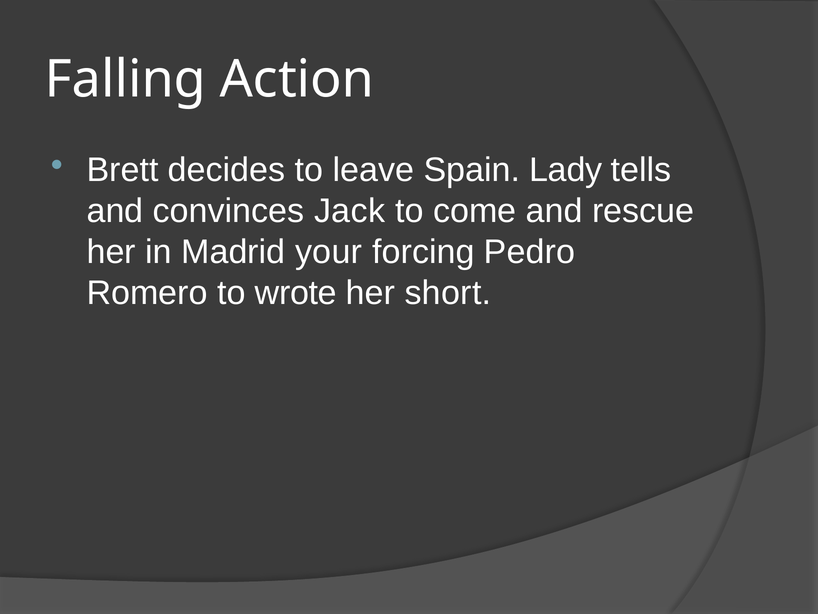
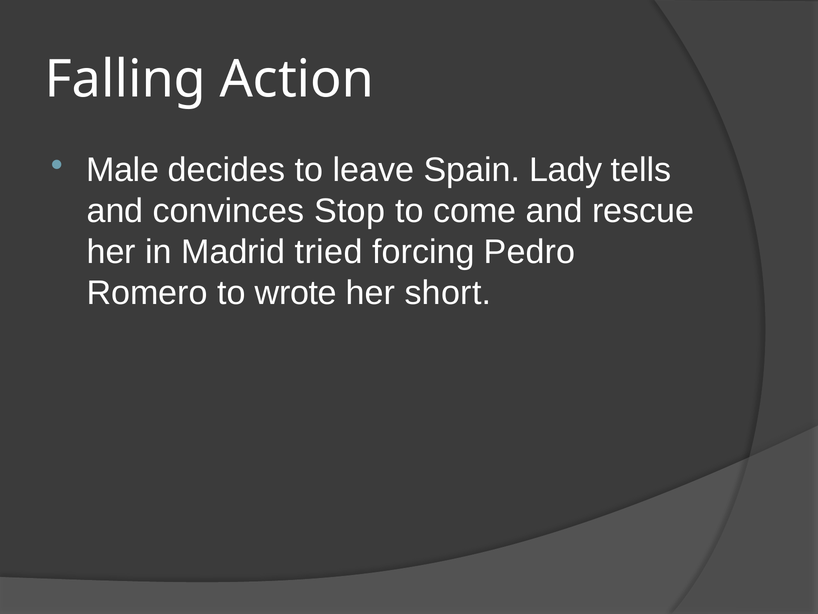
Brett: Brett -> Male
Jack: Jack -> Stop
your: your -> tried
